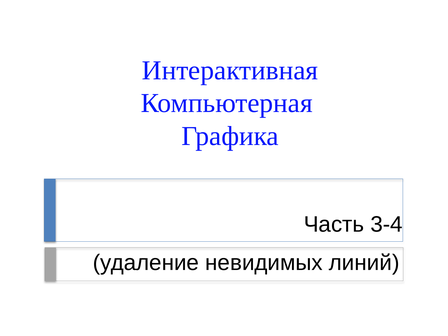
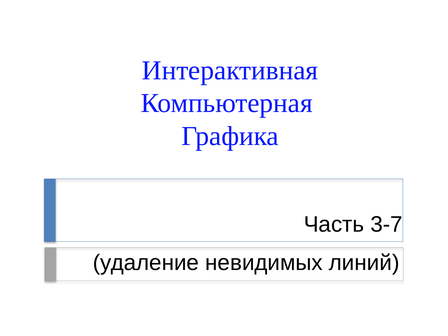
3-4: 3-4 -> 3-7
